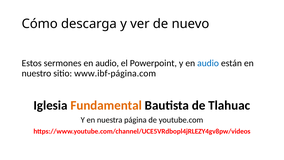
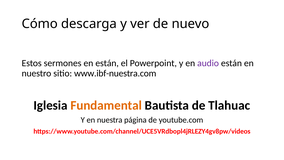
sermones en audio: audio -> están
audio at (208, 63) colour: blue -> purple
www.ibf-página.com: www.ibf-página.com -> www.ibf-nuestra.com
